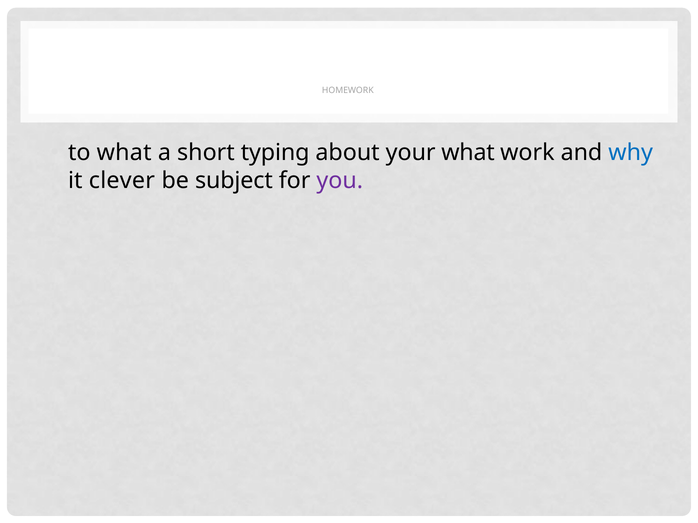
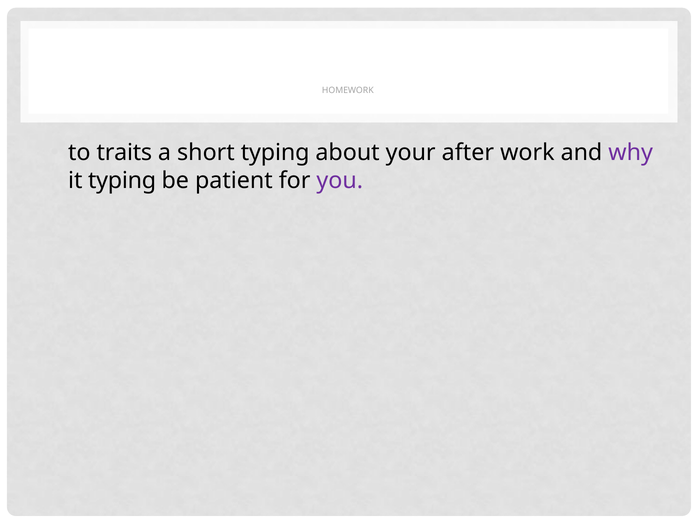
to what: what -> traits
your what: what -> after
why colour: blue -> purple
it clever: clever -> typing
subject: subject -> patient
